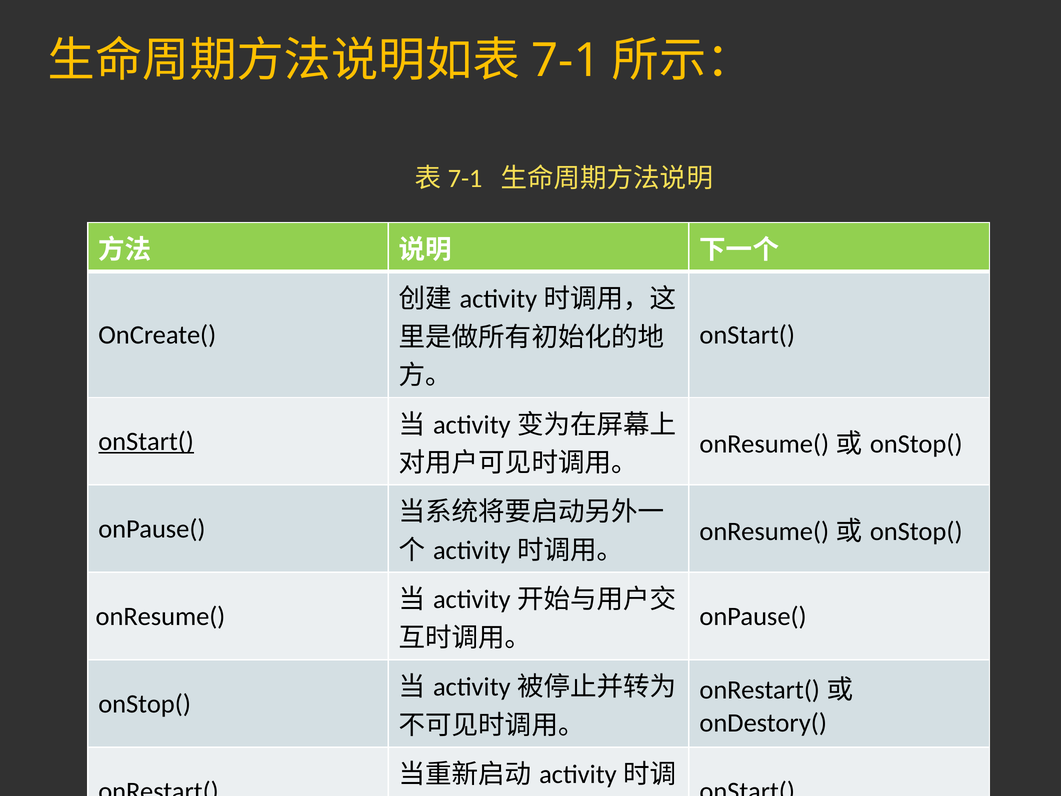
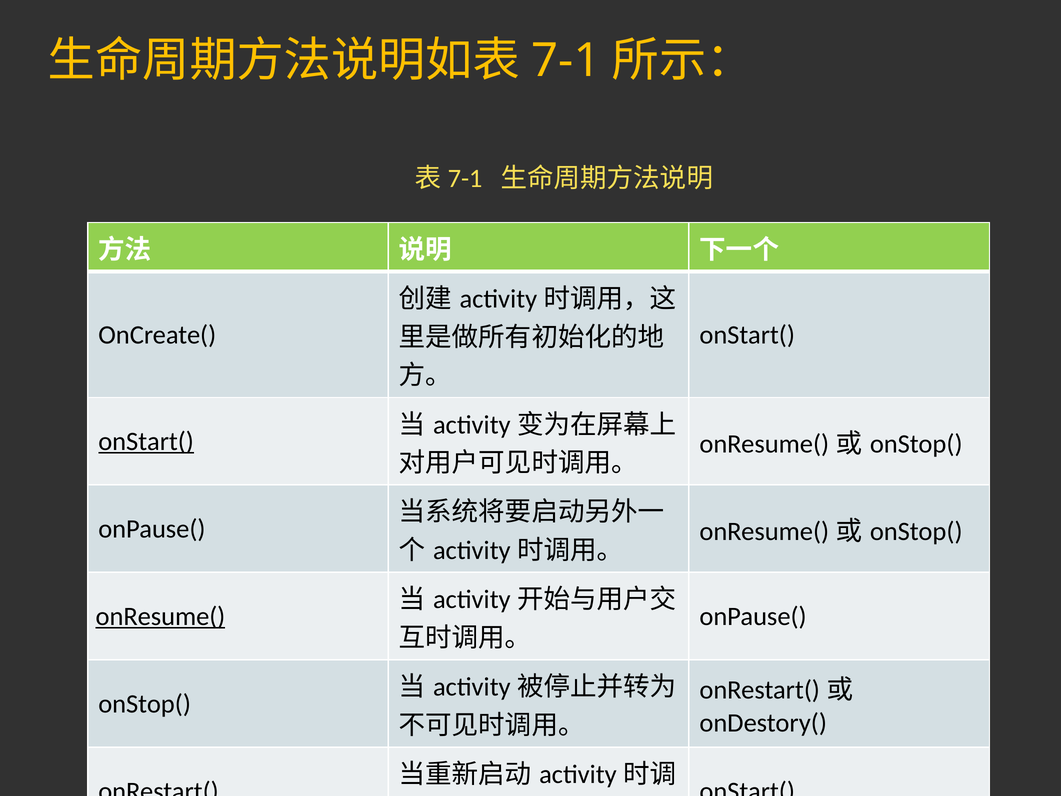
onResume( at (160, 616) underline: none -> present
